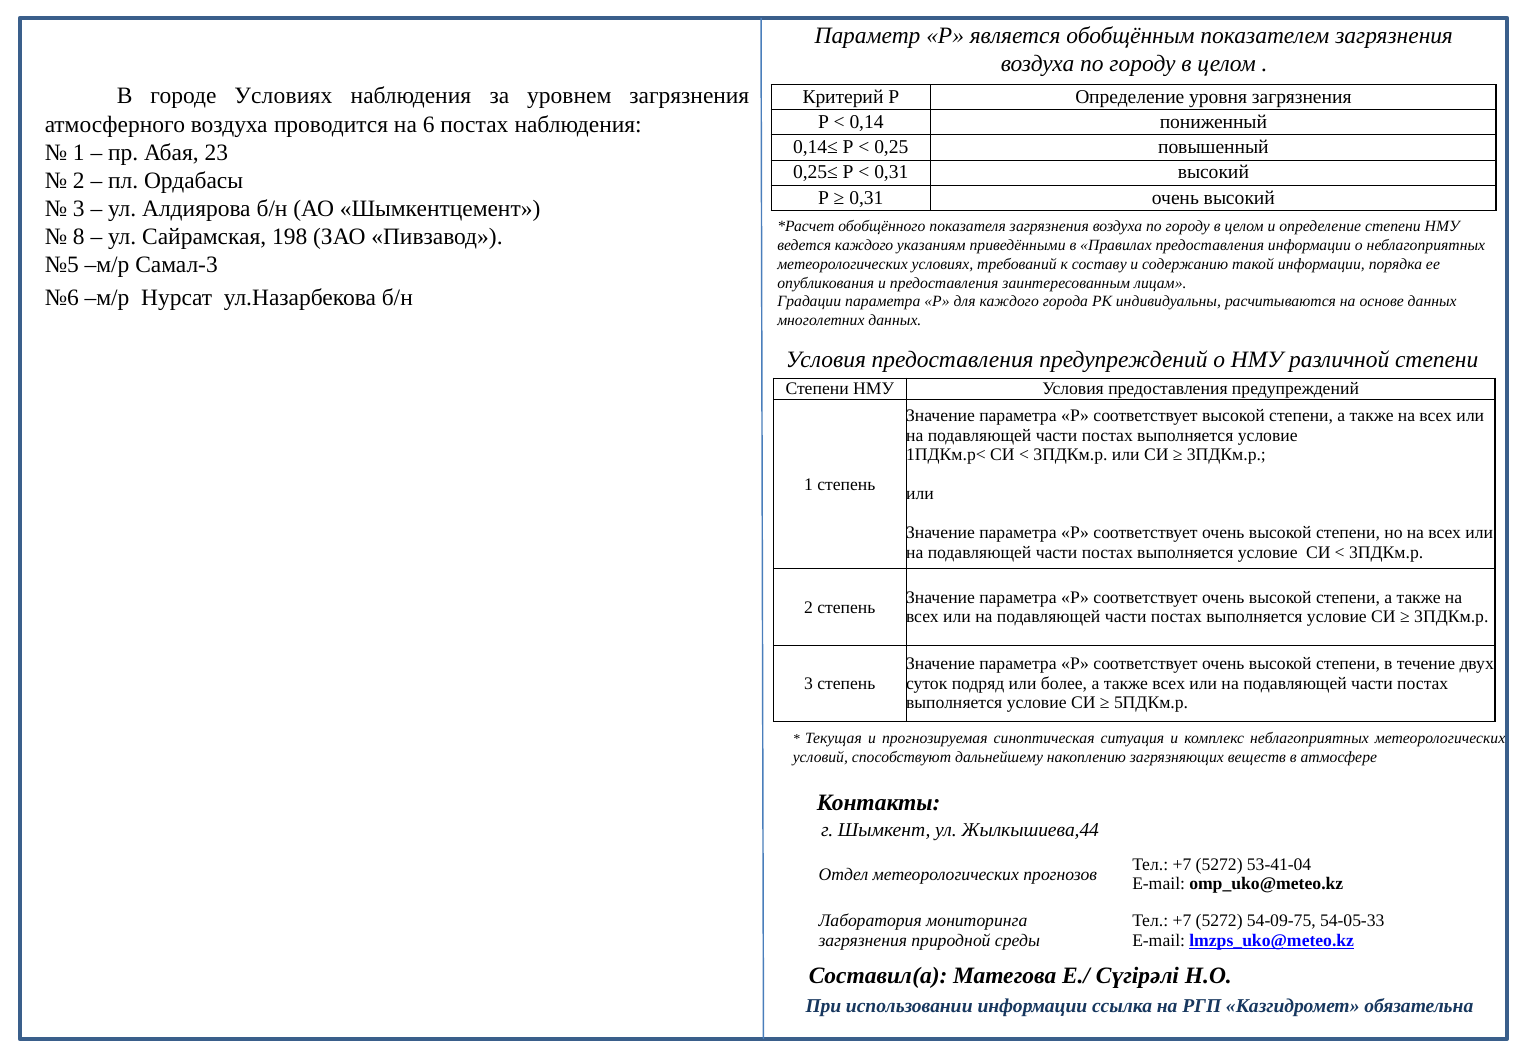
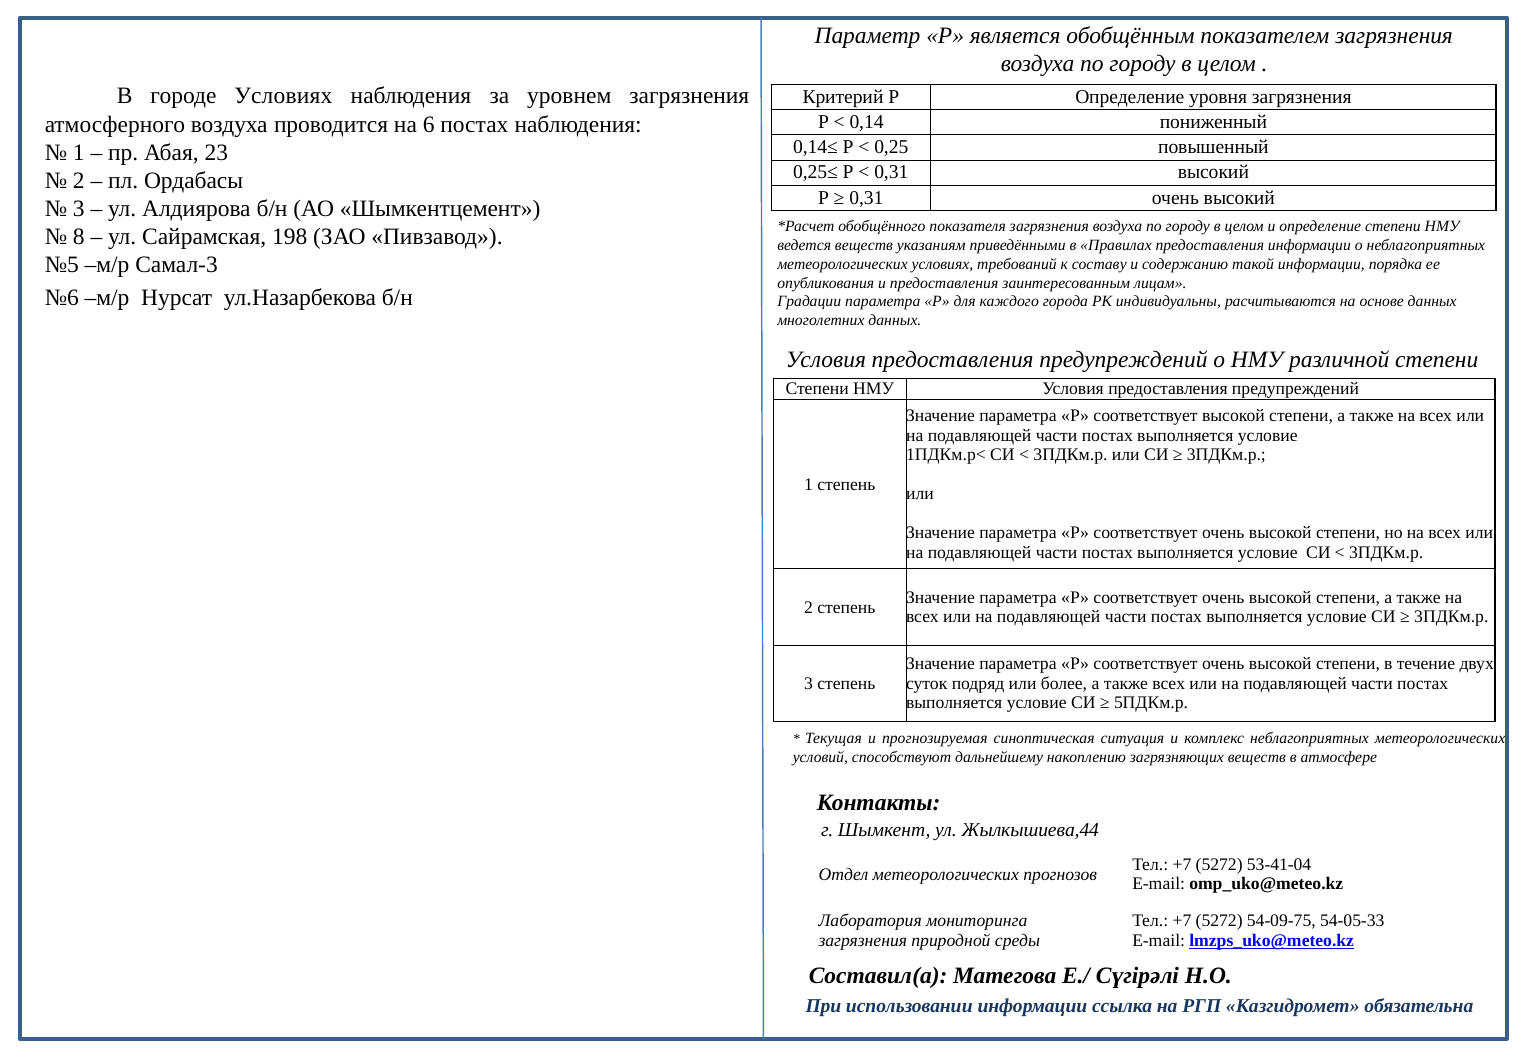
ведется каждого: каждого -> веществ
